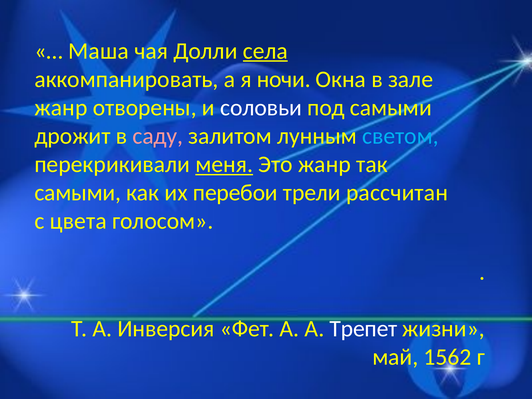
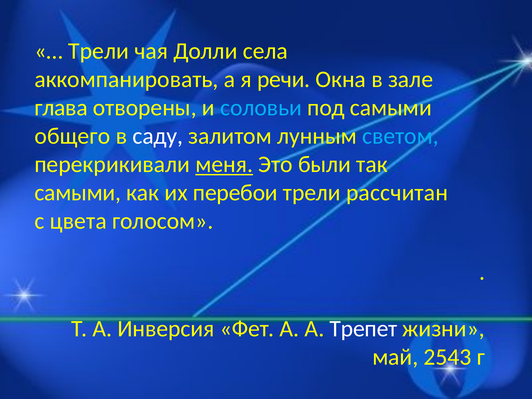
Маша at (99, 51): Маша -> Трели
села underline: present -> none
ночи: ночи -> речи
жанр at (61, 108): жанр -> глава
соловьи colour: white -> light blue
дрожит: дрожит -> общего
саду colour: pink -> white
Это жанр: жанр -> были
1562: 1562 -> 2543
